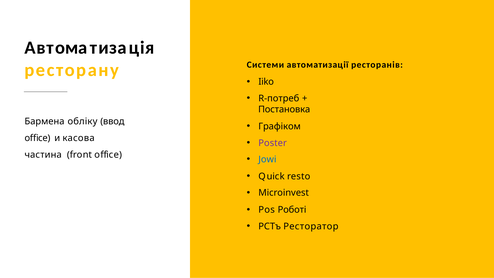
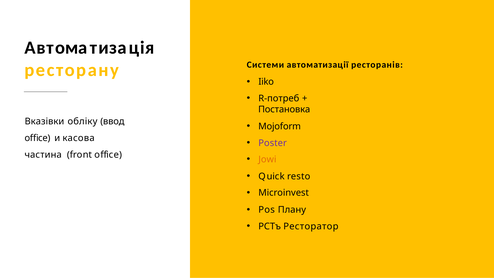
Бармена: Бармена -> Вказівки
Графіком: Графіком -> Mojoform
Jowi colour: blue -> orange
Роботі: Роботі -> Плану
